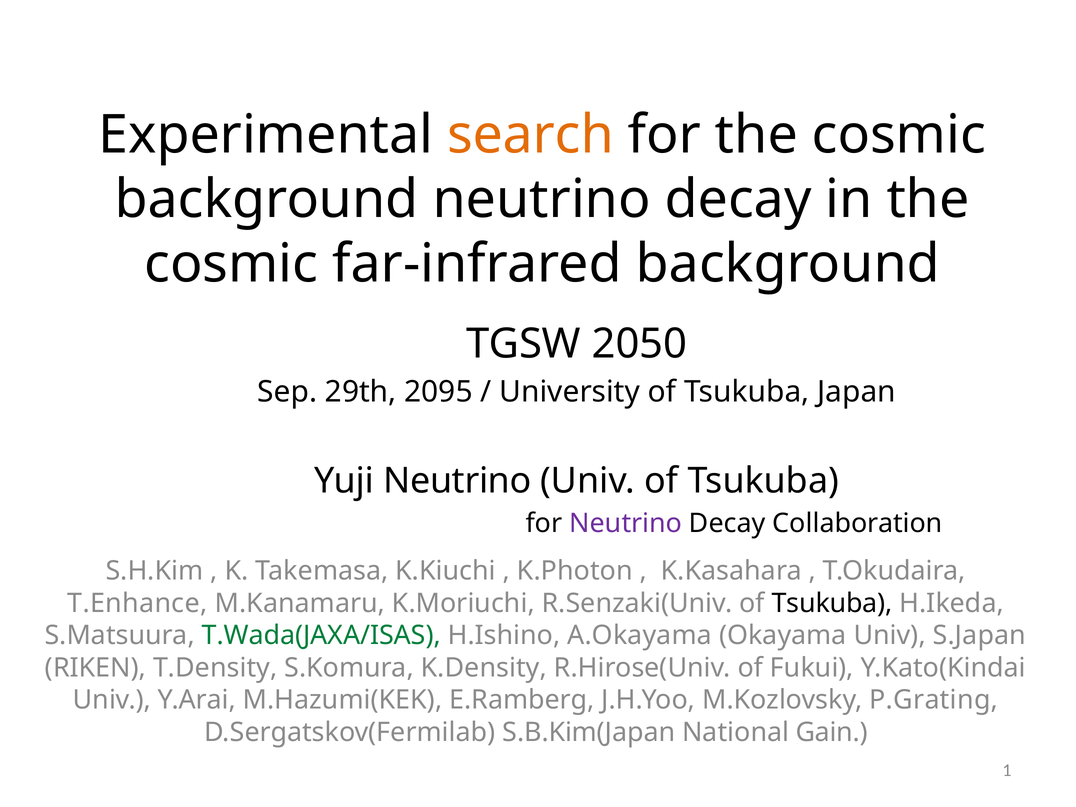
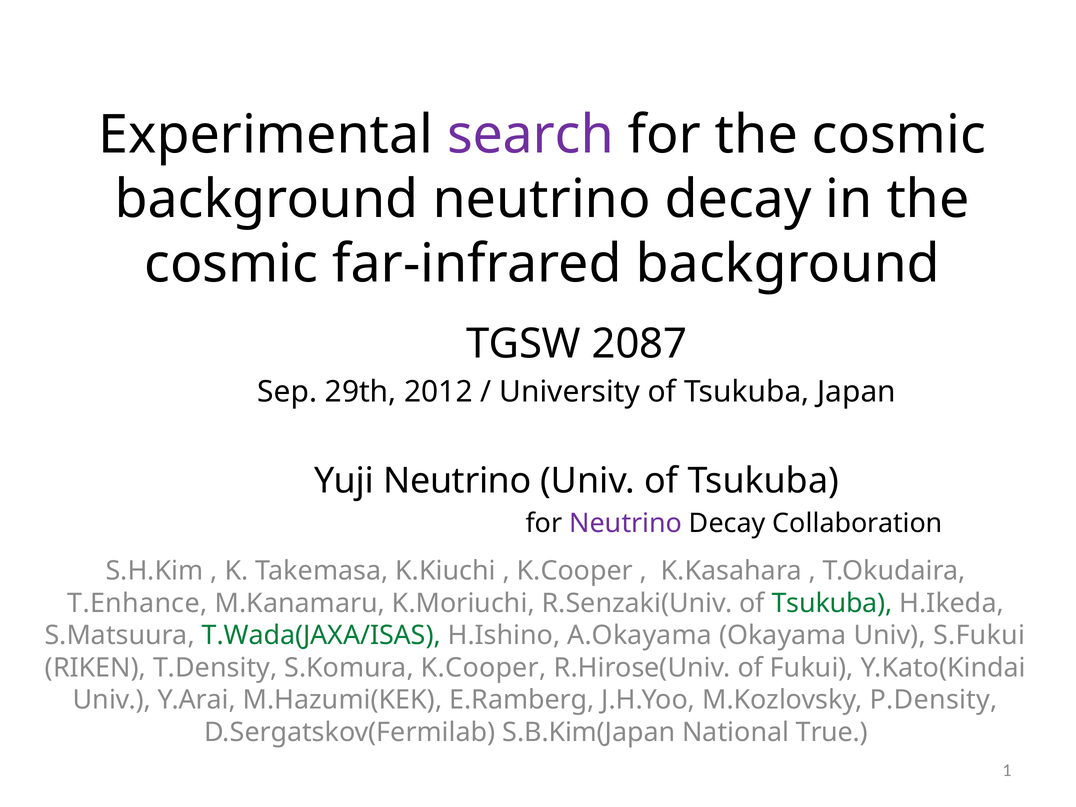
search colour: orange -> purple
2050: 2050 -> 2087
2095: 2095 -> 2012
K.Photon at (575, 571): K.Photon -> K.Cooper
Tsukuba at (832, 603) colour: black -> green
S.Japan: S.Japan -> S.Fukui
S.Komura K.Density: K.Density -> K.Cooper
P.Grating: P.Grating -> P.Density
Gain: Gain -> True
